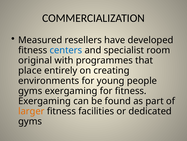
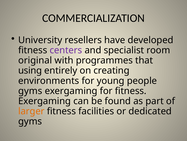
Measured: Measured -> University
centers colour: blue -> purple
place: place -> using
